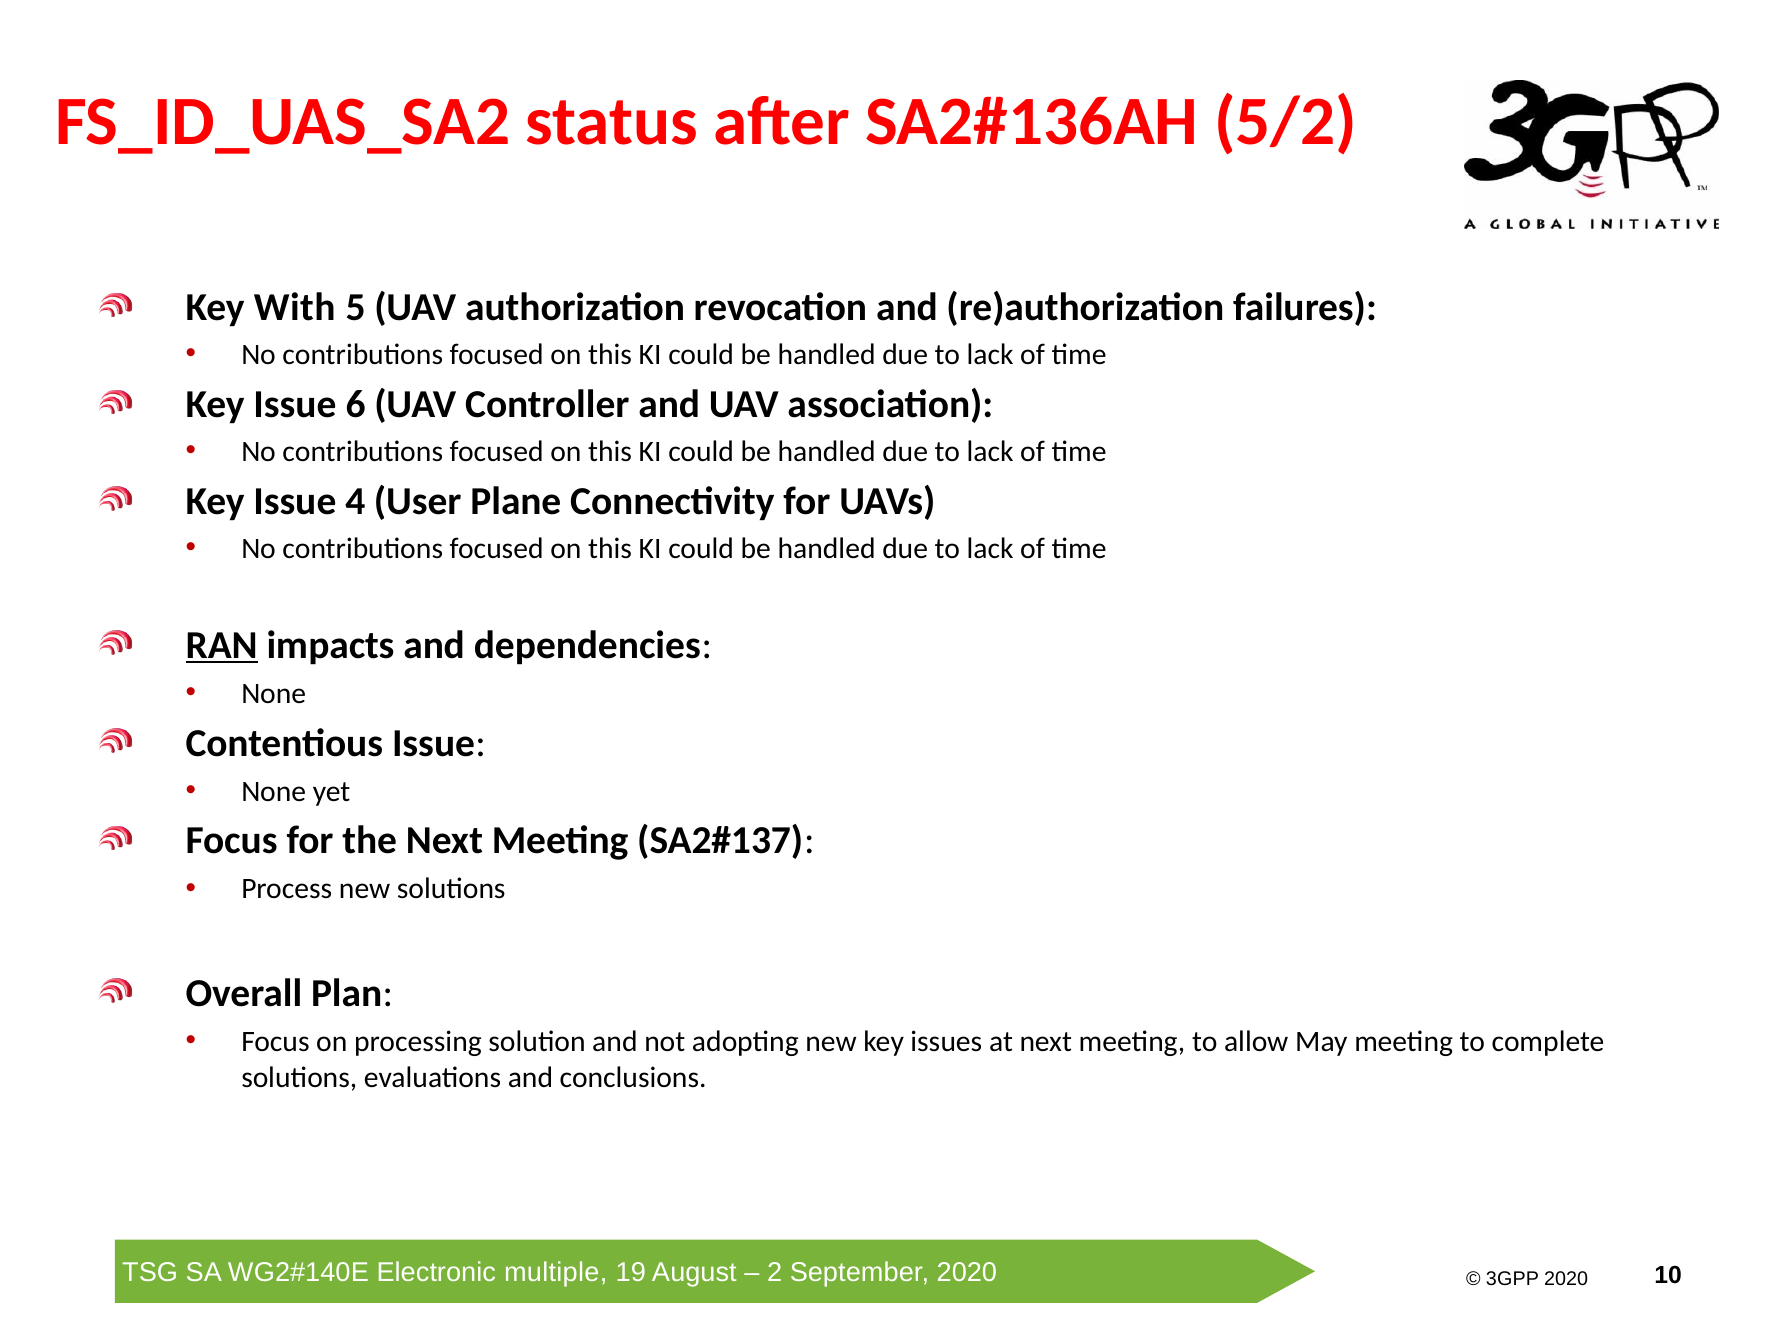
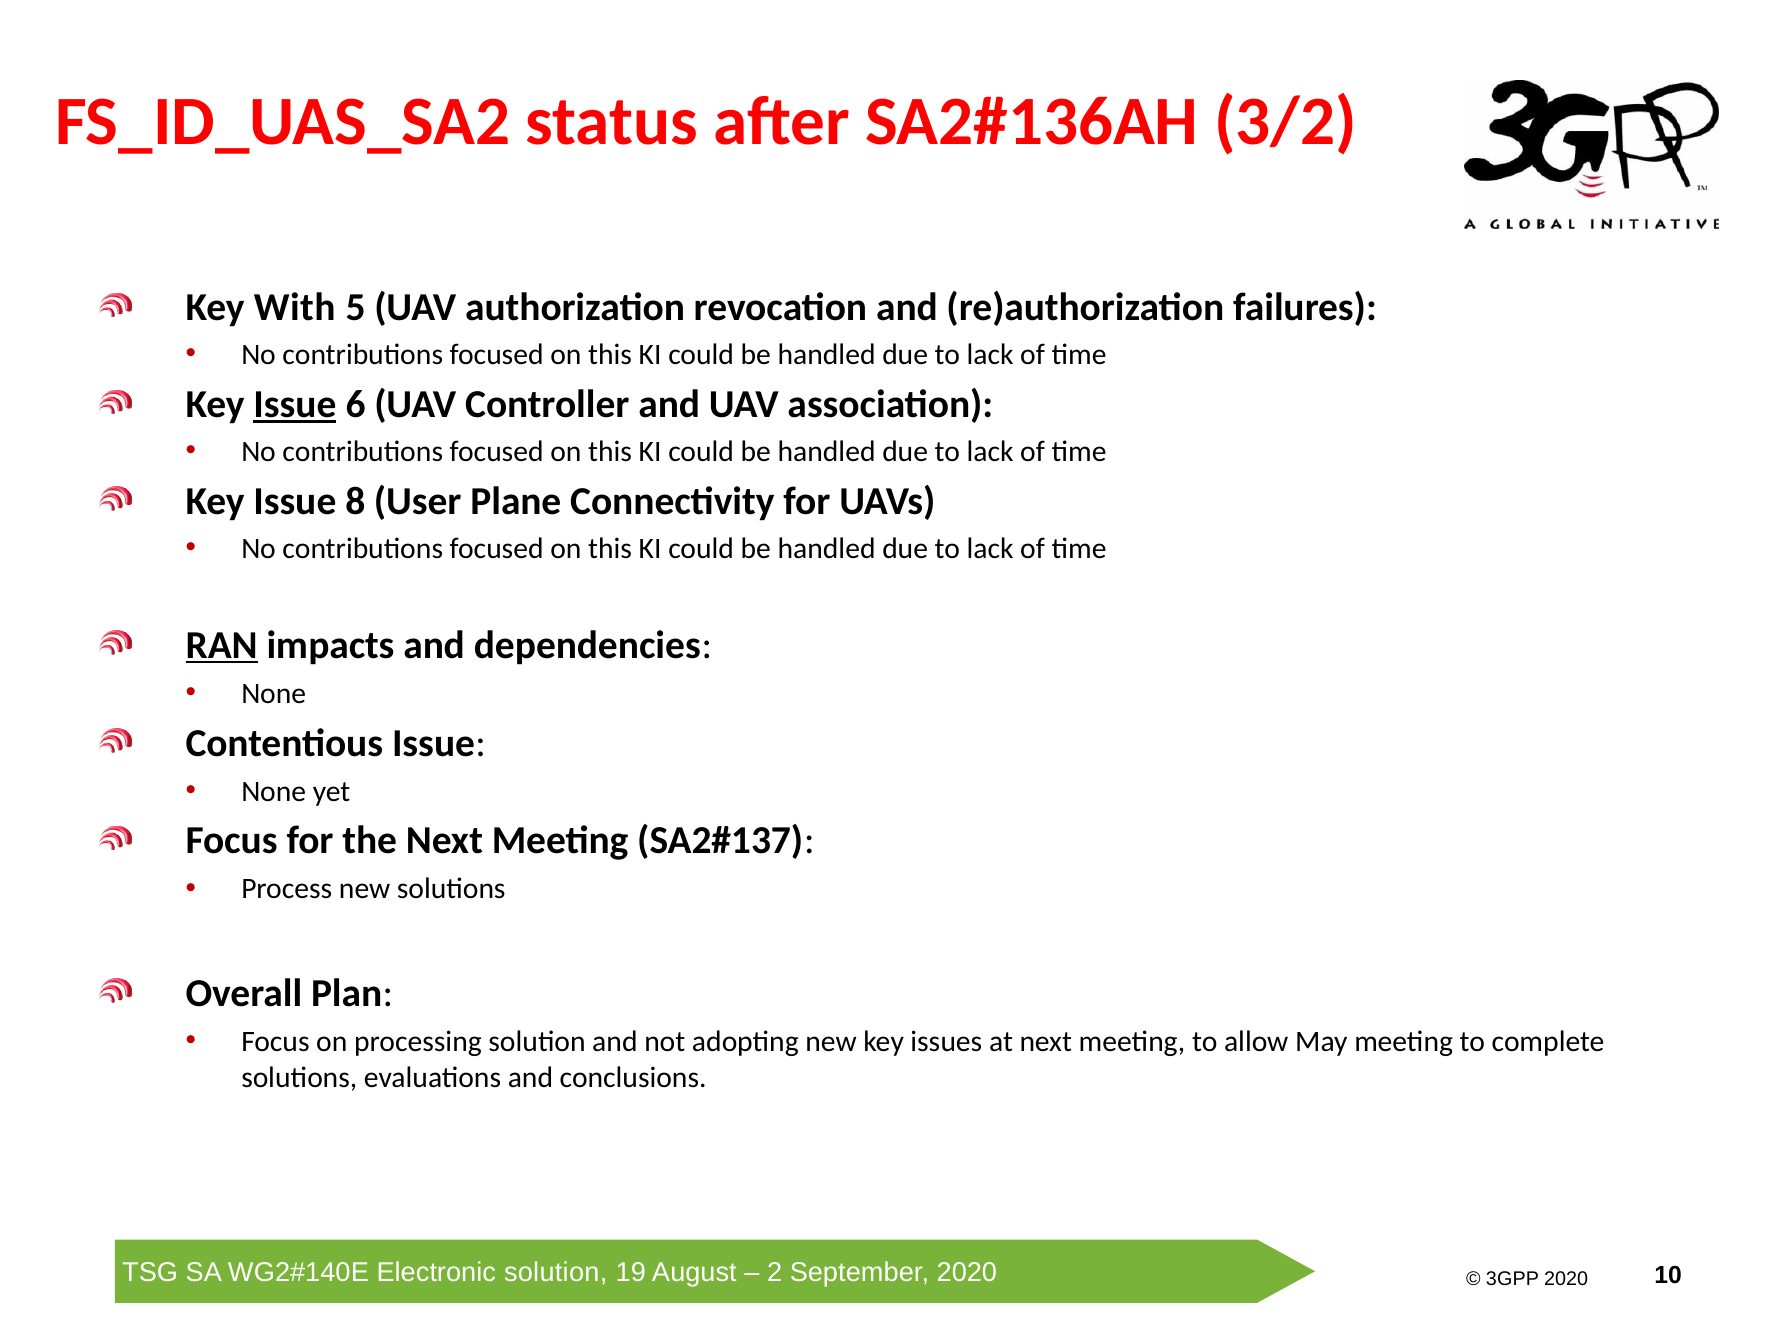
5/2: 5/2 -> 3/2
Issue at (295, 405) underline: none -> present
4: 4 -> 8
multiple at (556, 1273): multiple -> solution
